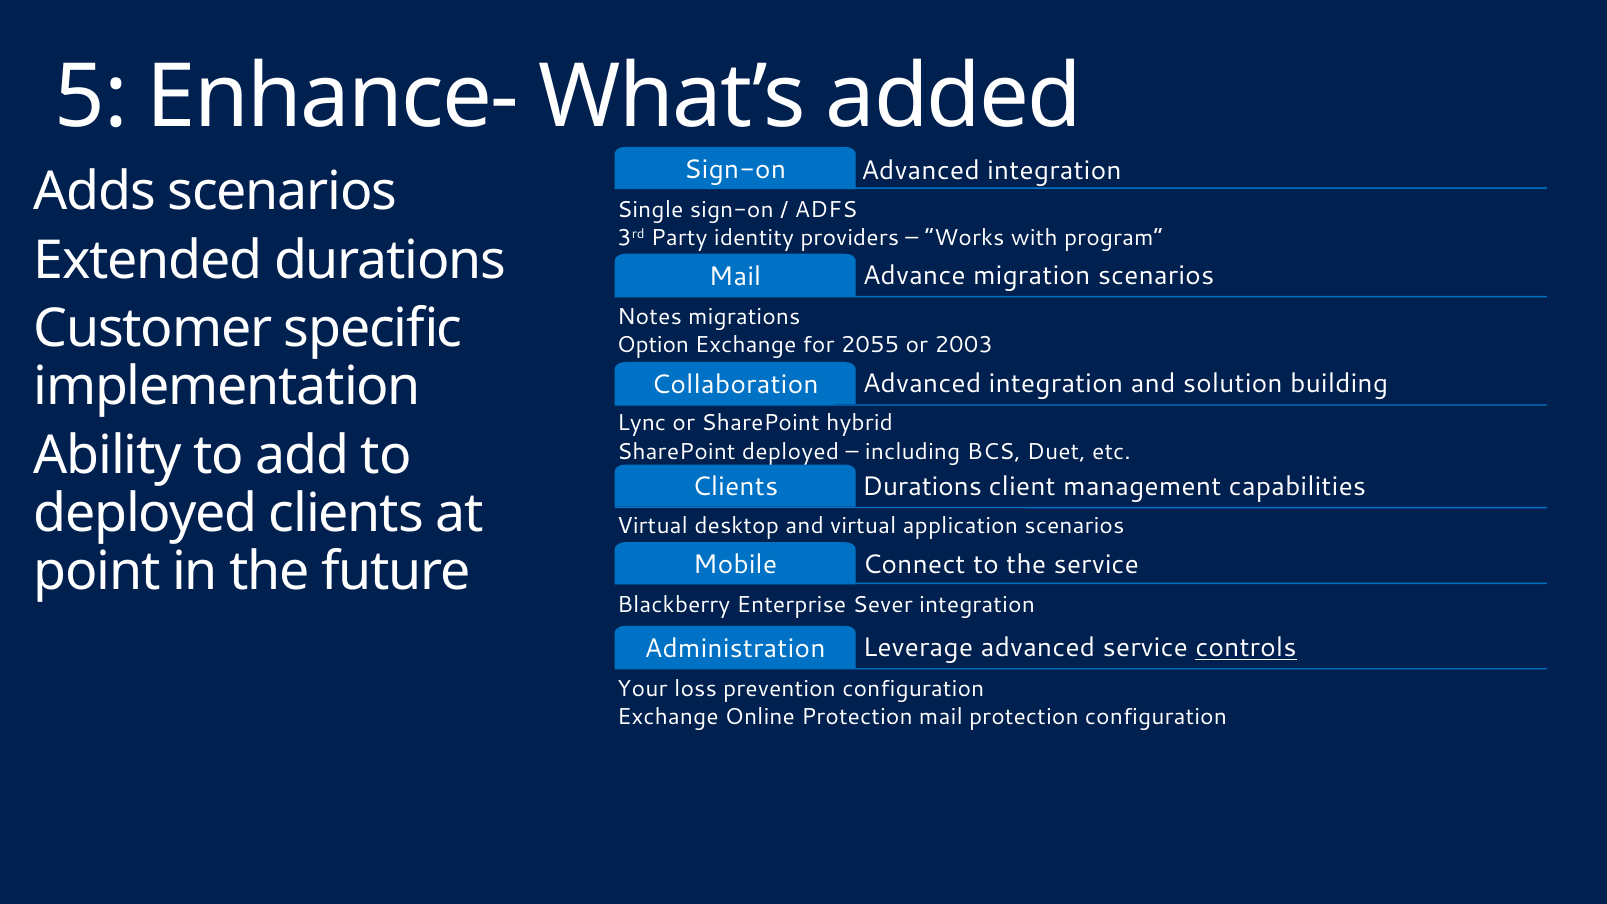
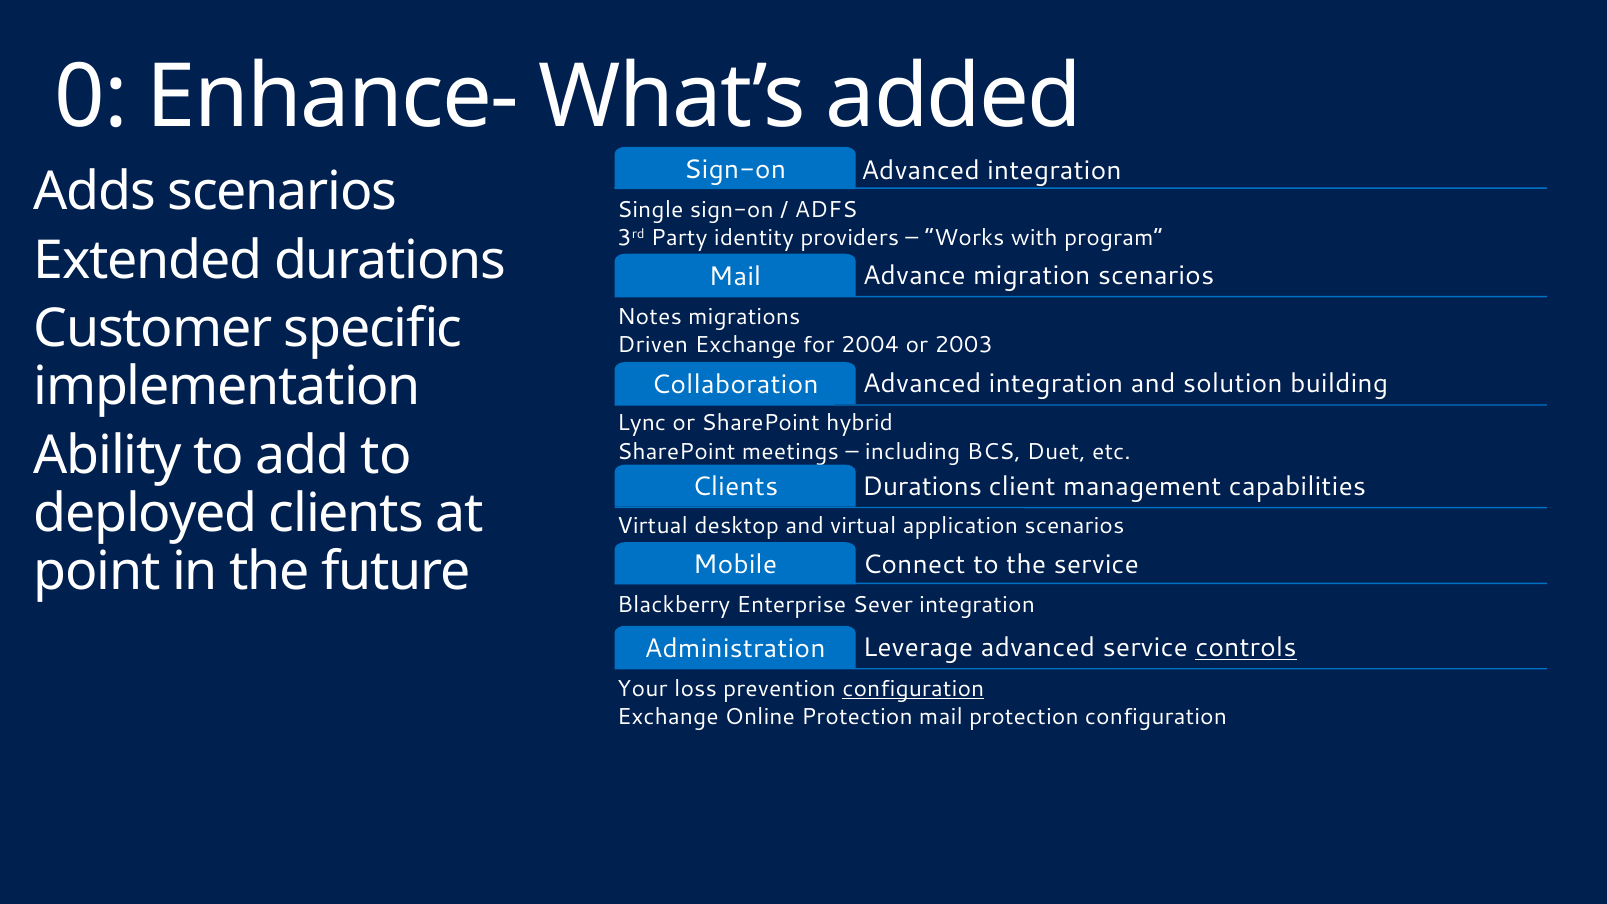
5: 5 -> 0
Option: Option -> Driven
2055: 2055 -> 2004
SharePoint deployed: deployed -> meetings
configuration at (913, 689) underline: none -> present
